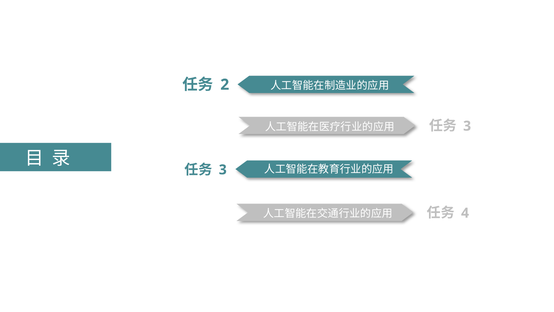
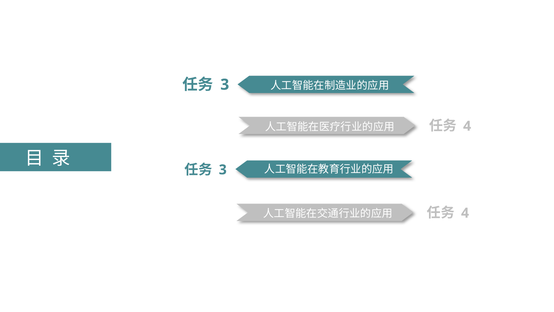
2 at (225, 85): 2 -> 3
3 at (467, 126): 3 -> 4
